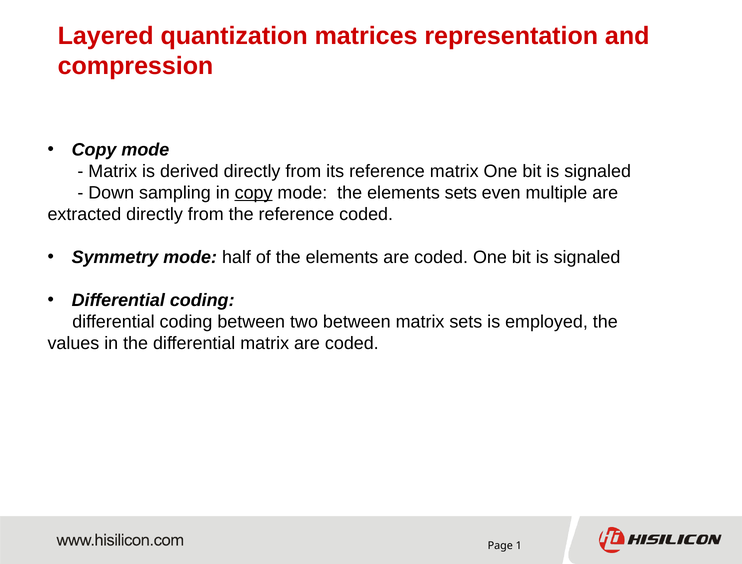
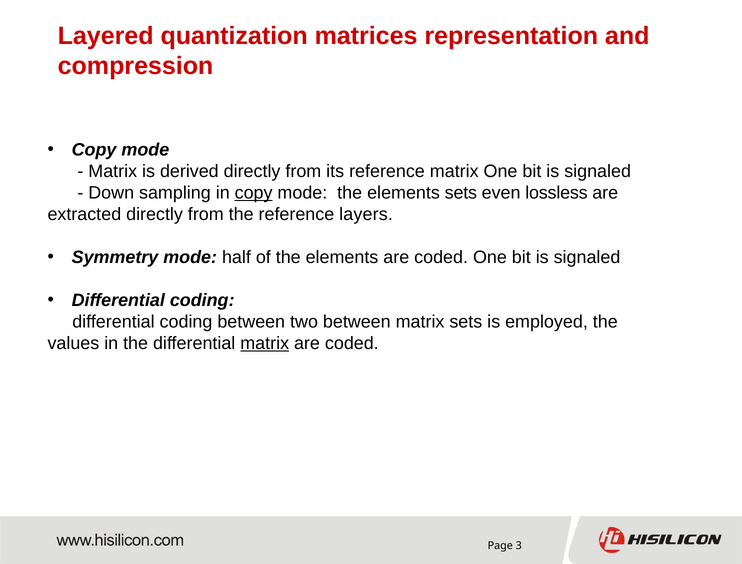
multiple: multiple -> lossless
reference coded: coded -> layers
matrix at (265, 343) underline: none -> present
1: 1 -> 3
